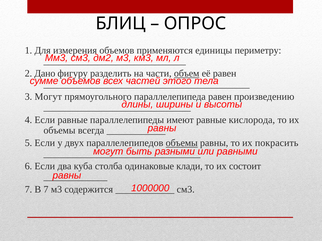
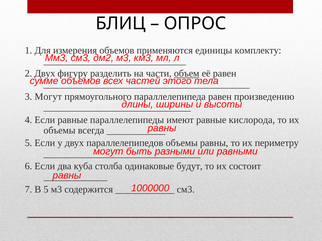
периметру: периметру -> комплекту
2 Дано: Дано -> Двух
объемы at (182, 143) underline: present -> none
покрасить: покрасить -> периметру
клади: клади -> будут
В 7: 7 -> 5
